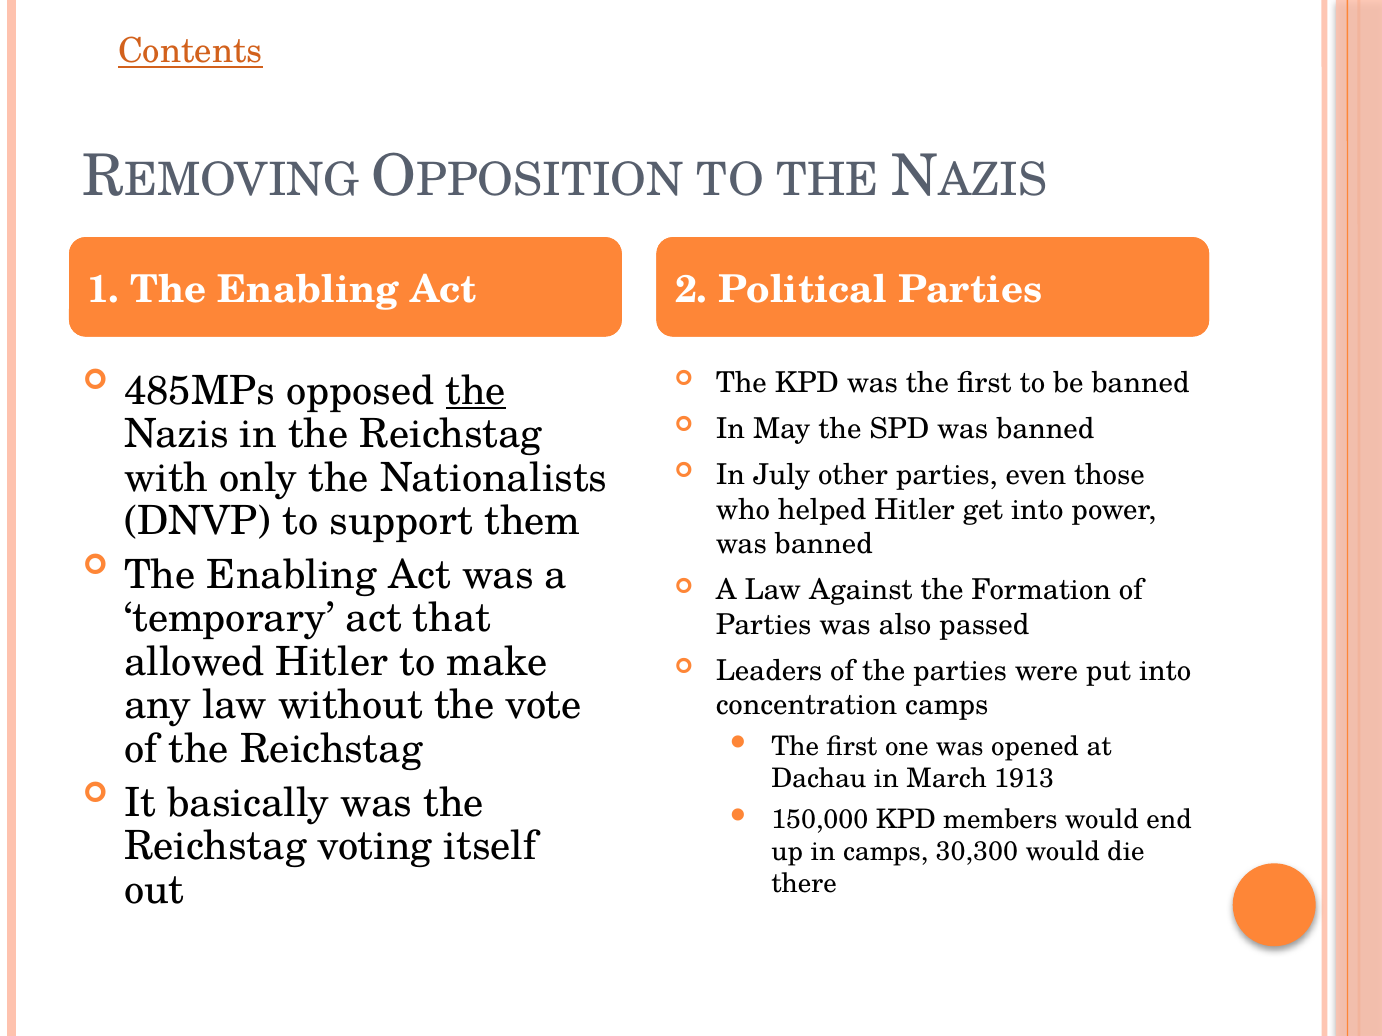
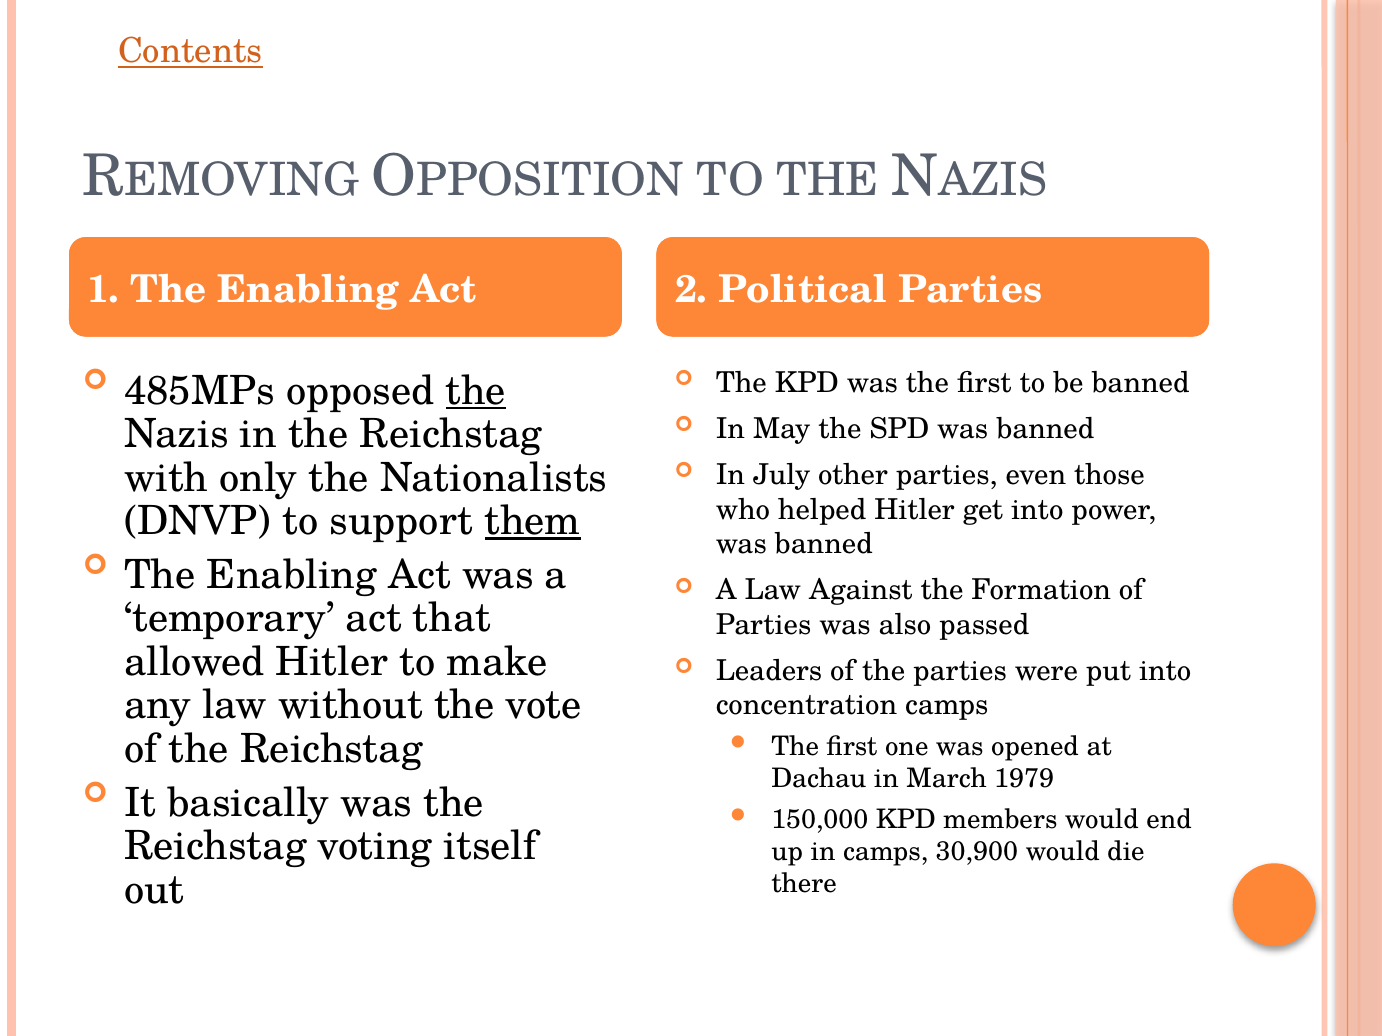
them underline: none -> present
1913: 1913 -> 1979
30,300: 30,300 -> 30,900
